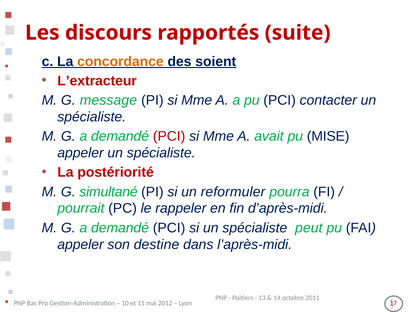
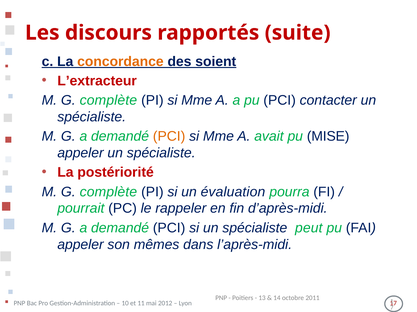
message at (108, 100): message -> complète
PCI at (169, 137) colour: red -> orange
simultané at (109, 192): simultané -> complète
reformuler: reformuler -> évaluation
destine: destine -> mêmes
